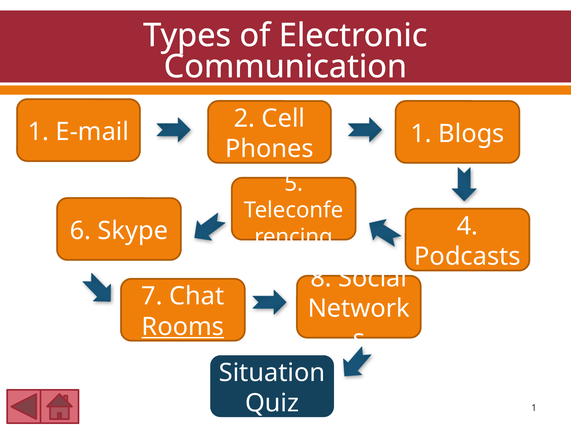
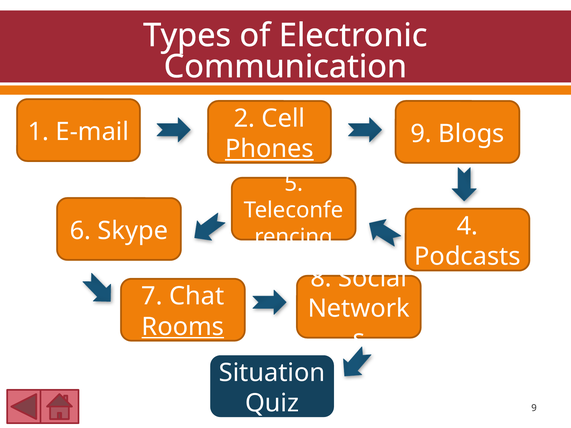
E-mail 1: 1 -> 9
Phones underline: none -> present
1 at (534, 408): 1 -> 9
